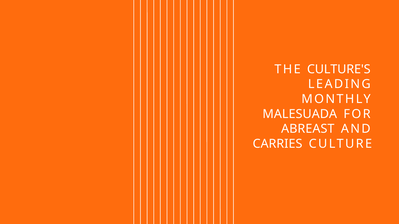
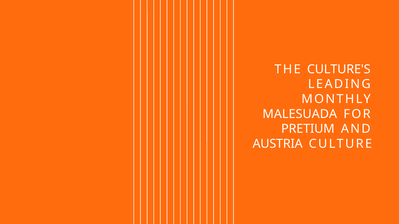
ABREAST: ABREAST -> PRETIUM
CARRIES: CARRIES -> AUSTRIA
